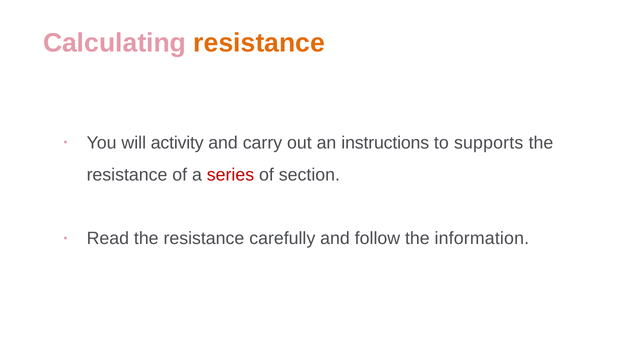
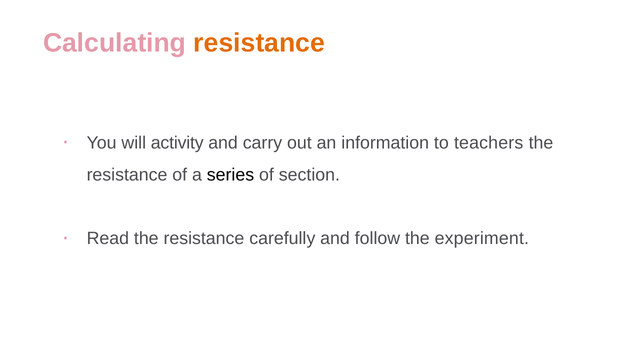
instructions: instructions -> information
supports: supports -> teachers
series colour: red -> black
information: information -> experiment
